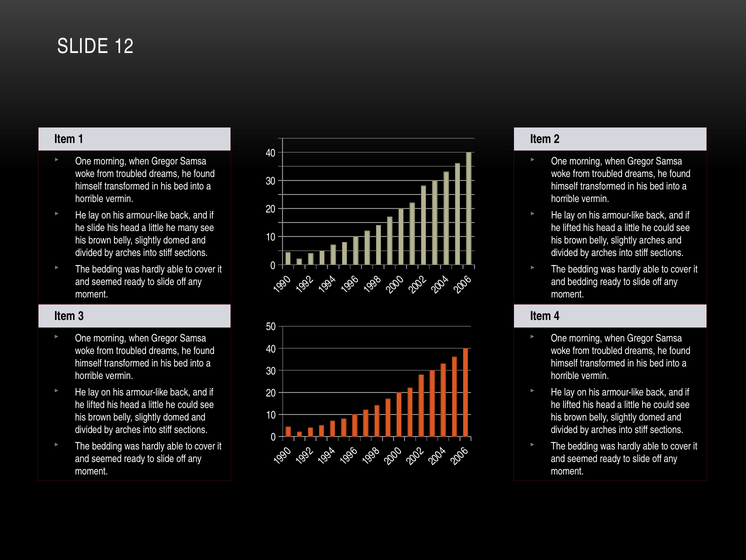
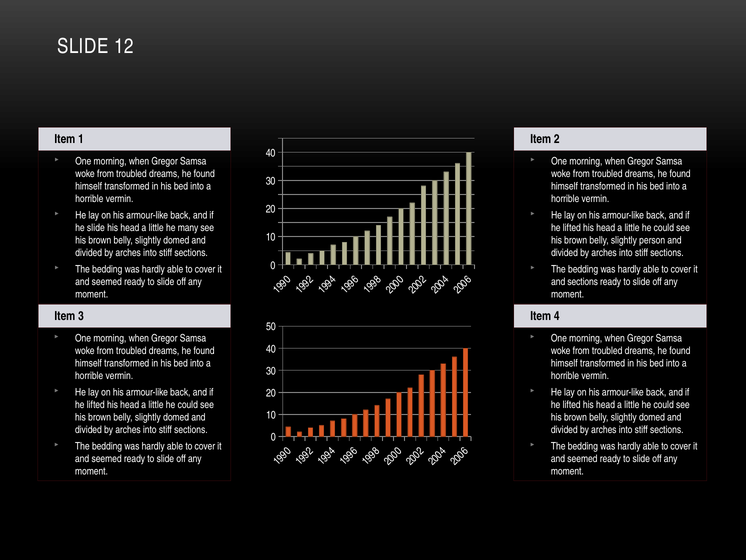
slightly arches: arches -> person
and bedding: bedding -> sections
